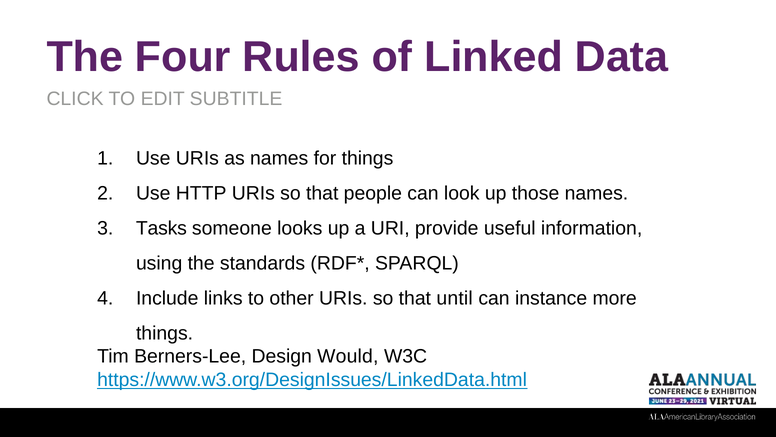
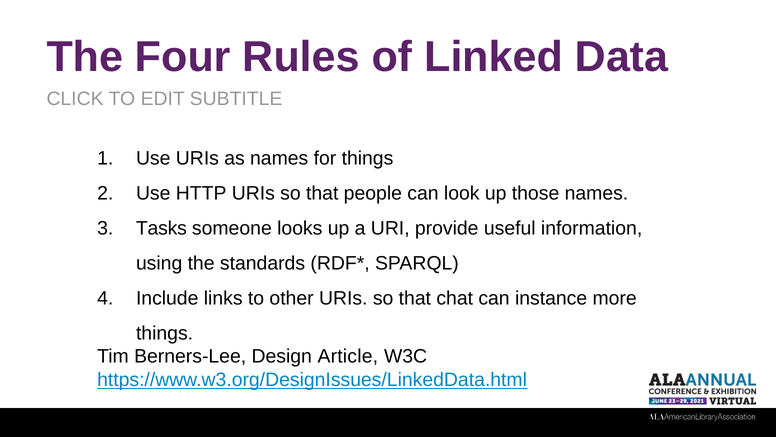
until: until -> chat
Would: Would -> Article
